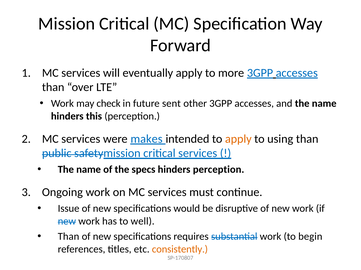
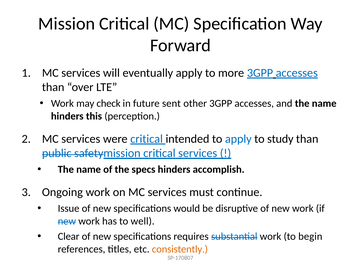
were makes: makes -> critical
apply at (238, 139) colour: orange -> blue
using: using -> study
hinders perception: perception -> accomplish
Than at (69, 237): Than -> Clear
